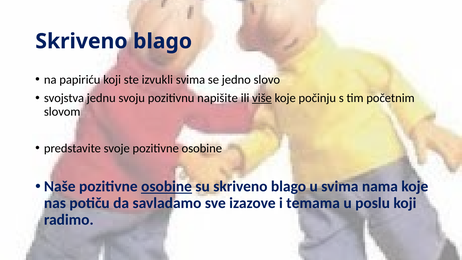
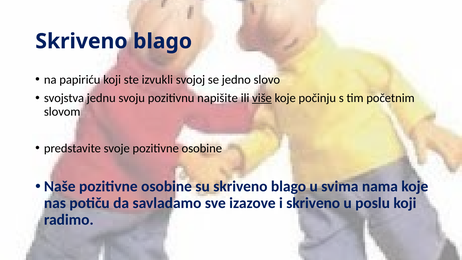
izvukli svima: svima -> svojoj
osobine at (167, 186) underline: present -> none
i temama: temama -> skriveno
